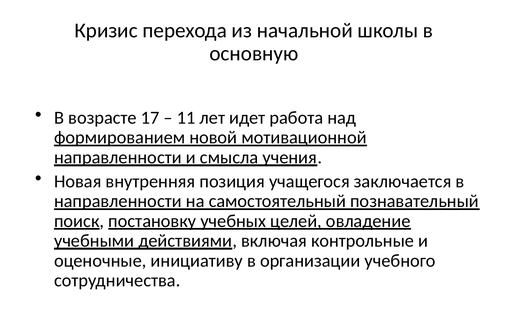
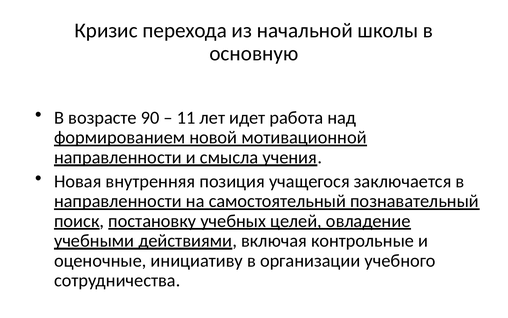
17: 17 -> 90
